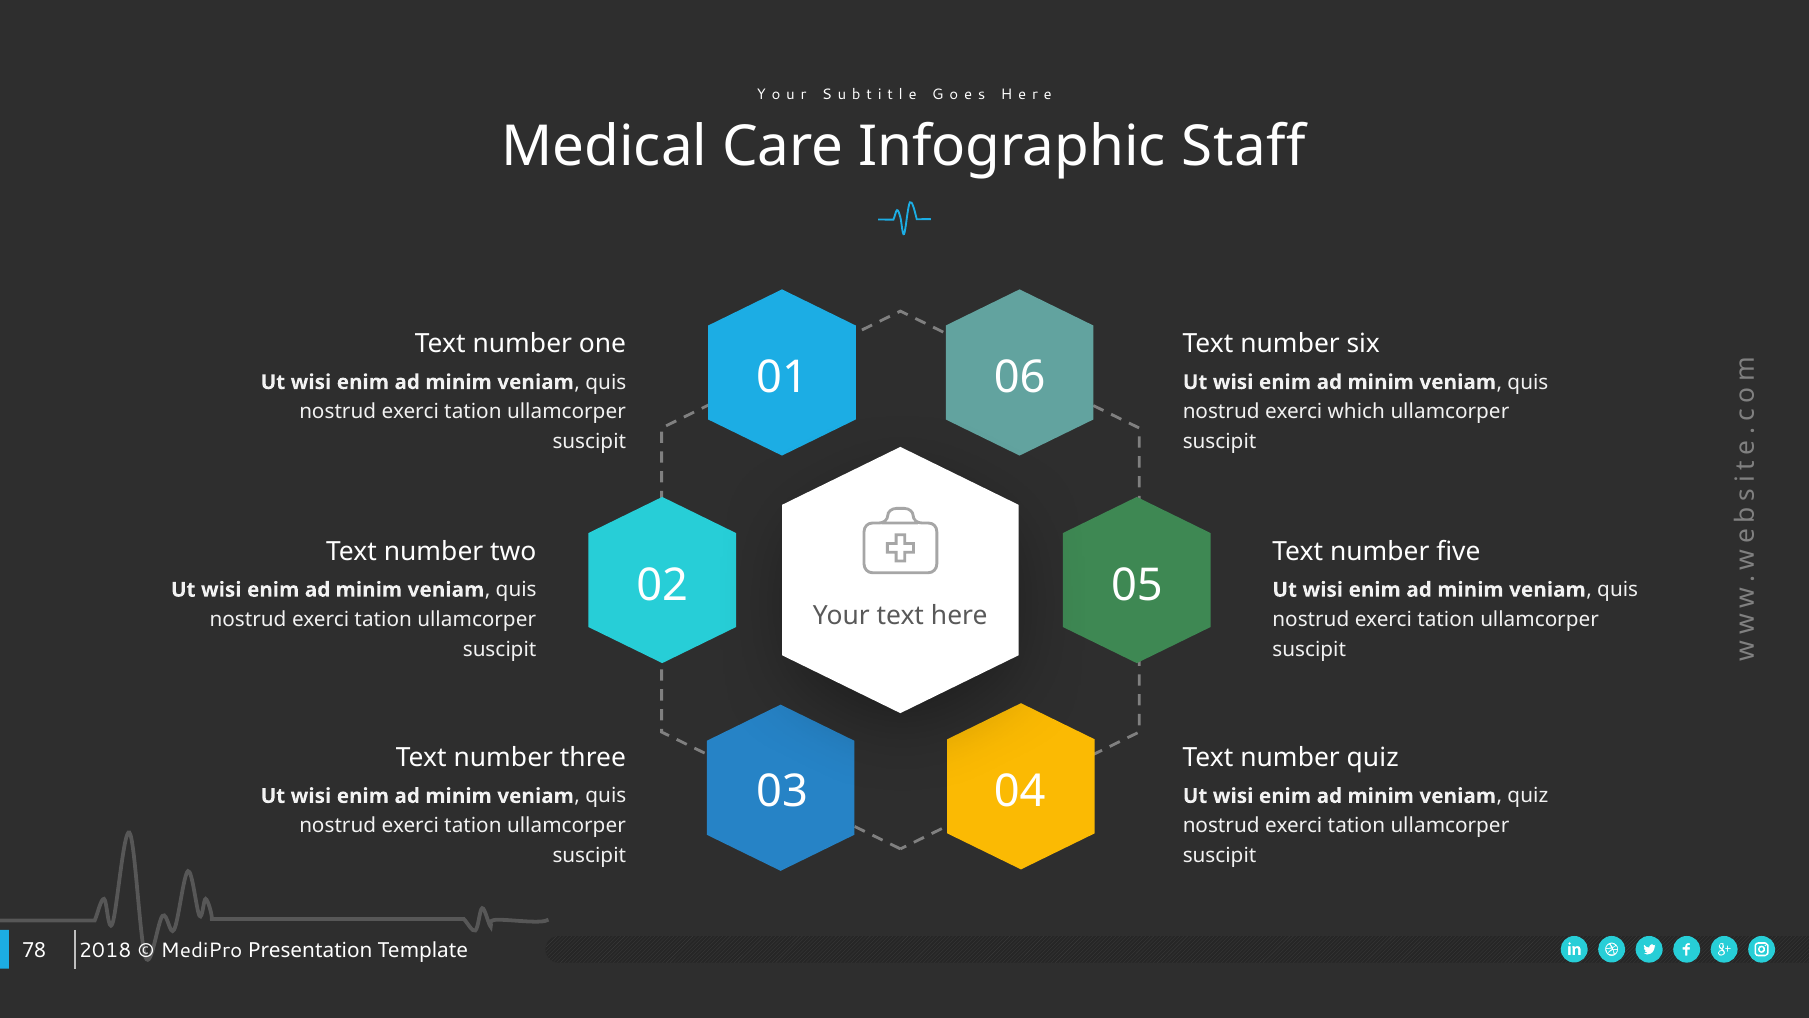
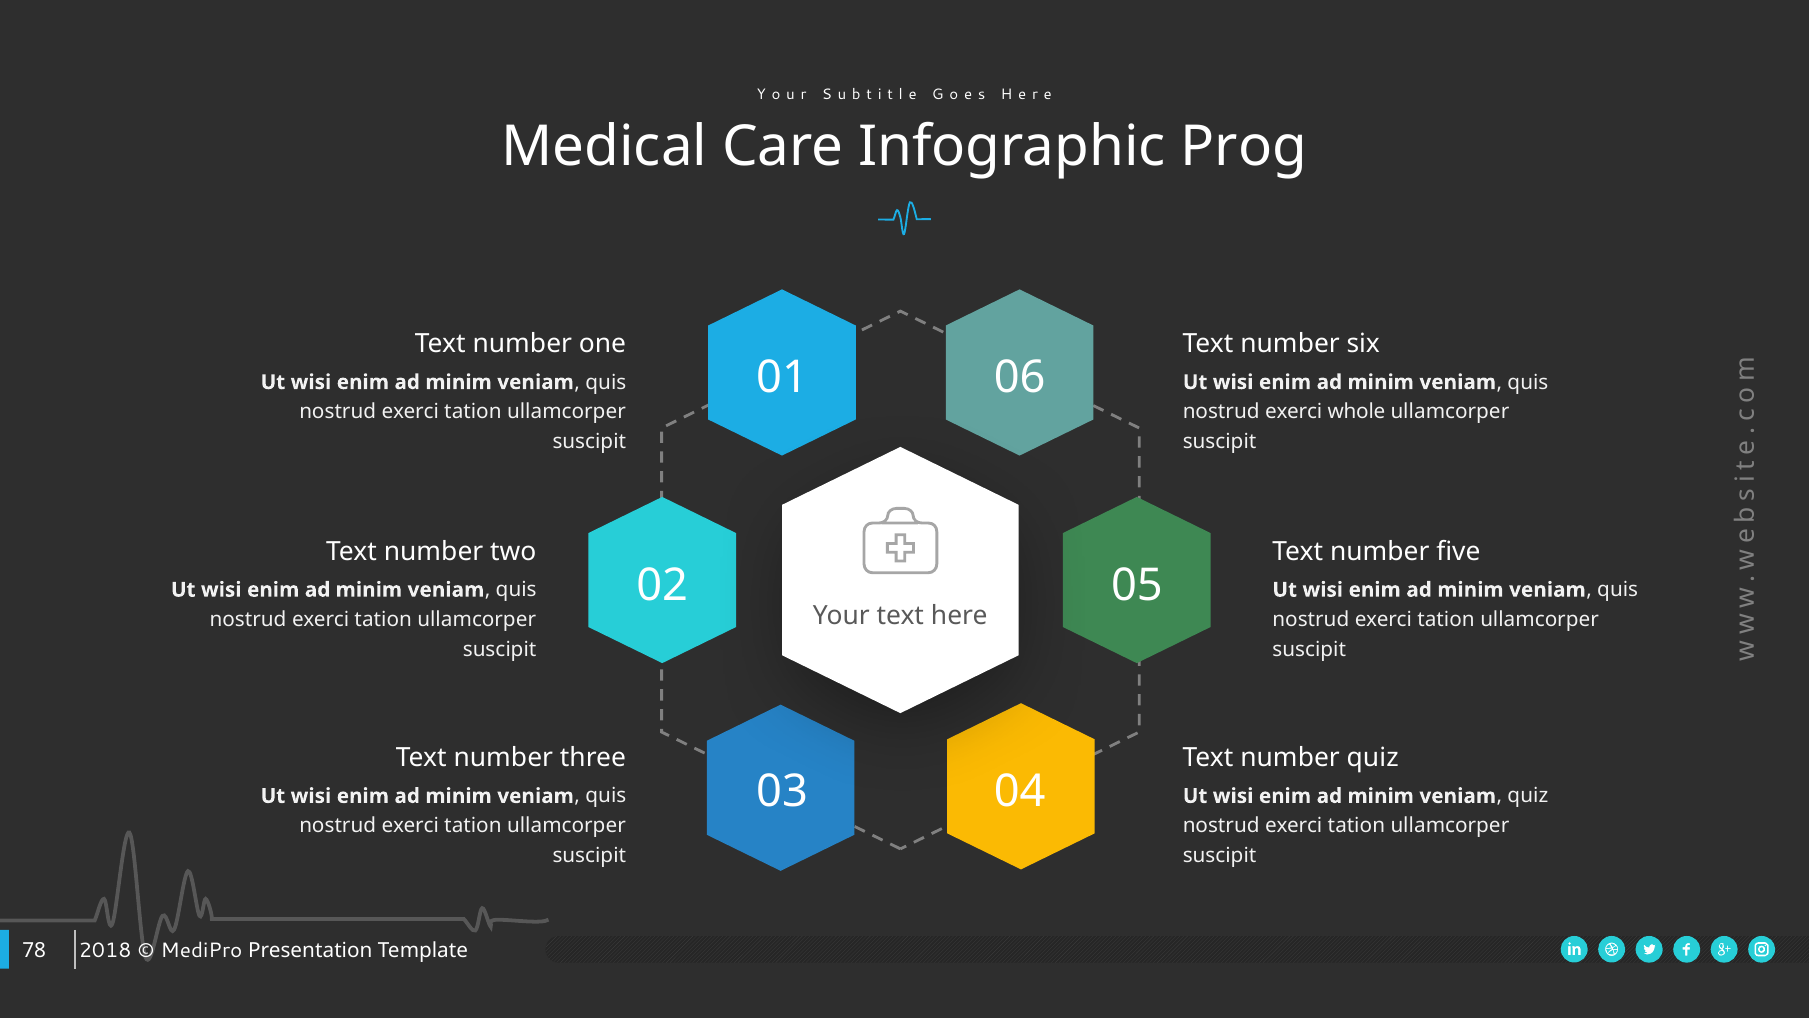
Staff: Staff -> Prog
which: which -> whole
